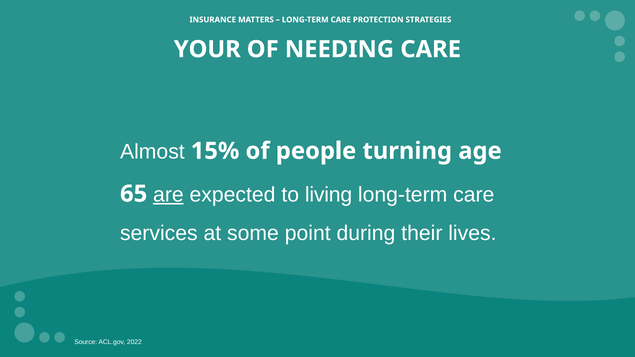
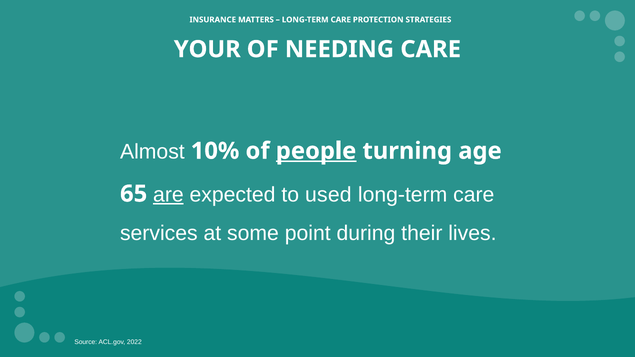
15%: 15% -> 10%
people underline: none -> present
living: living -> used
